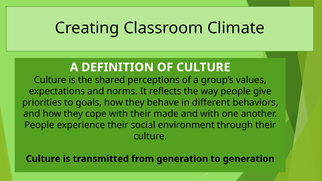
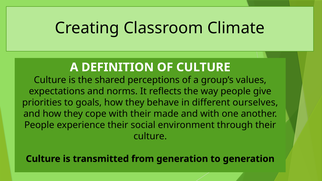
behaviors: behaviors -> ourselves
